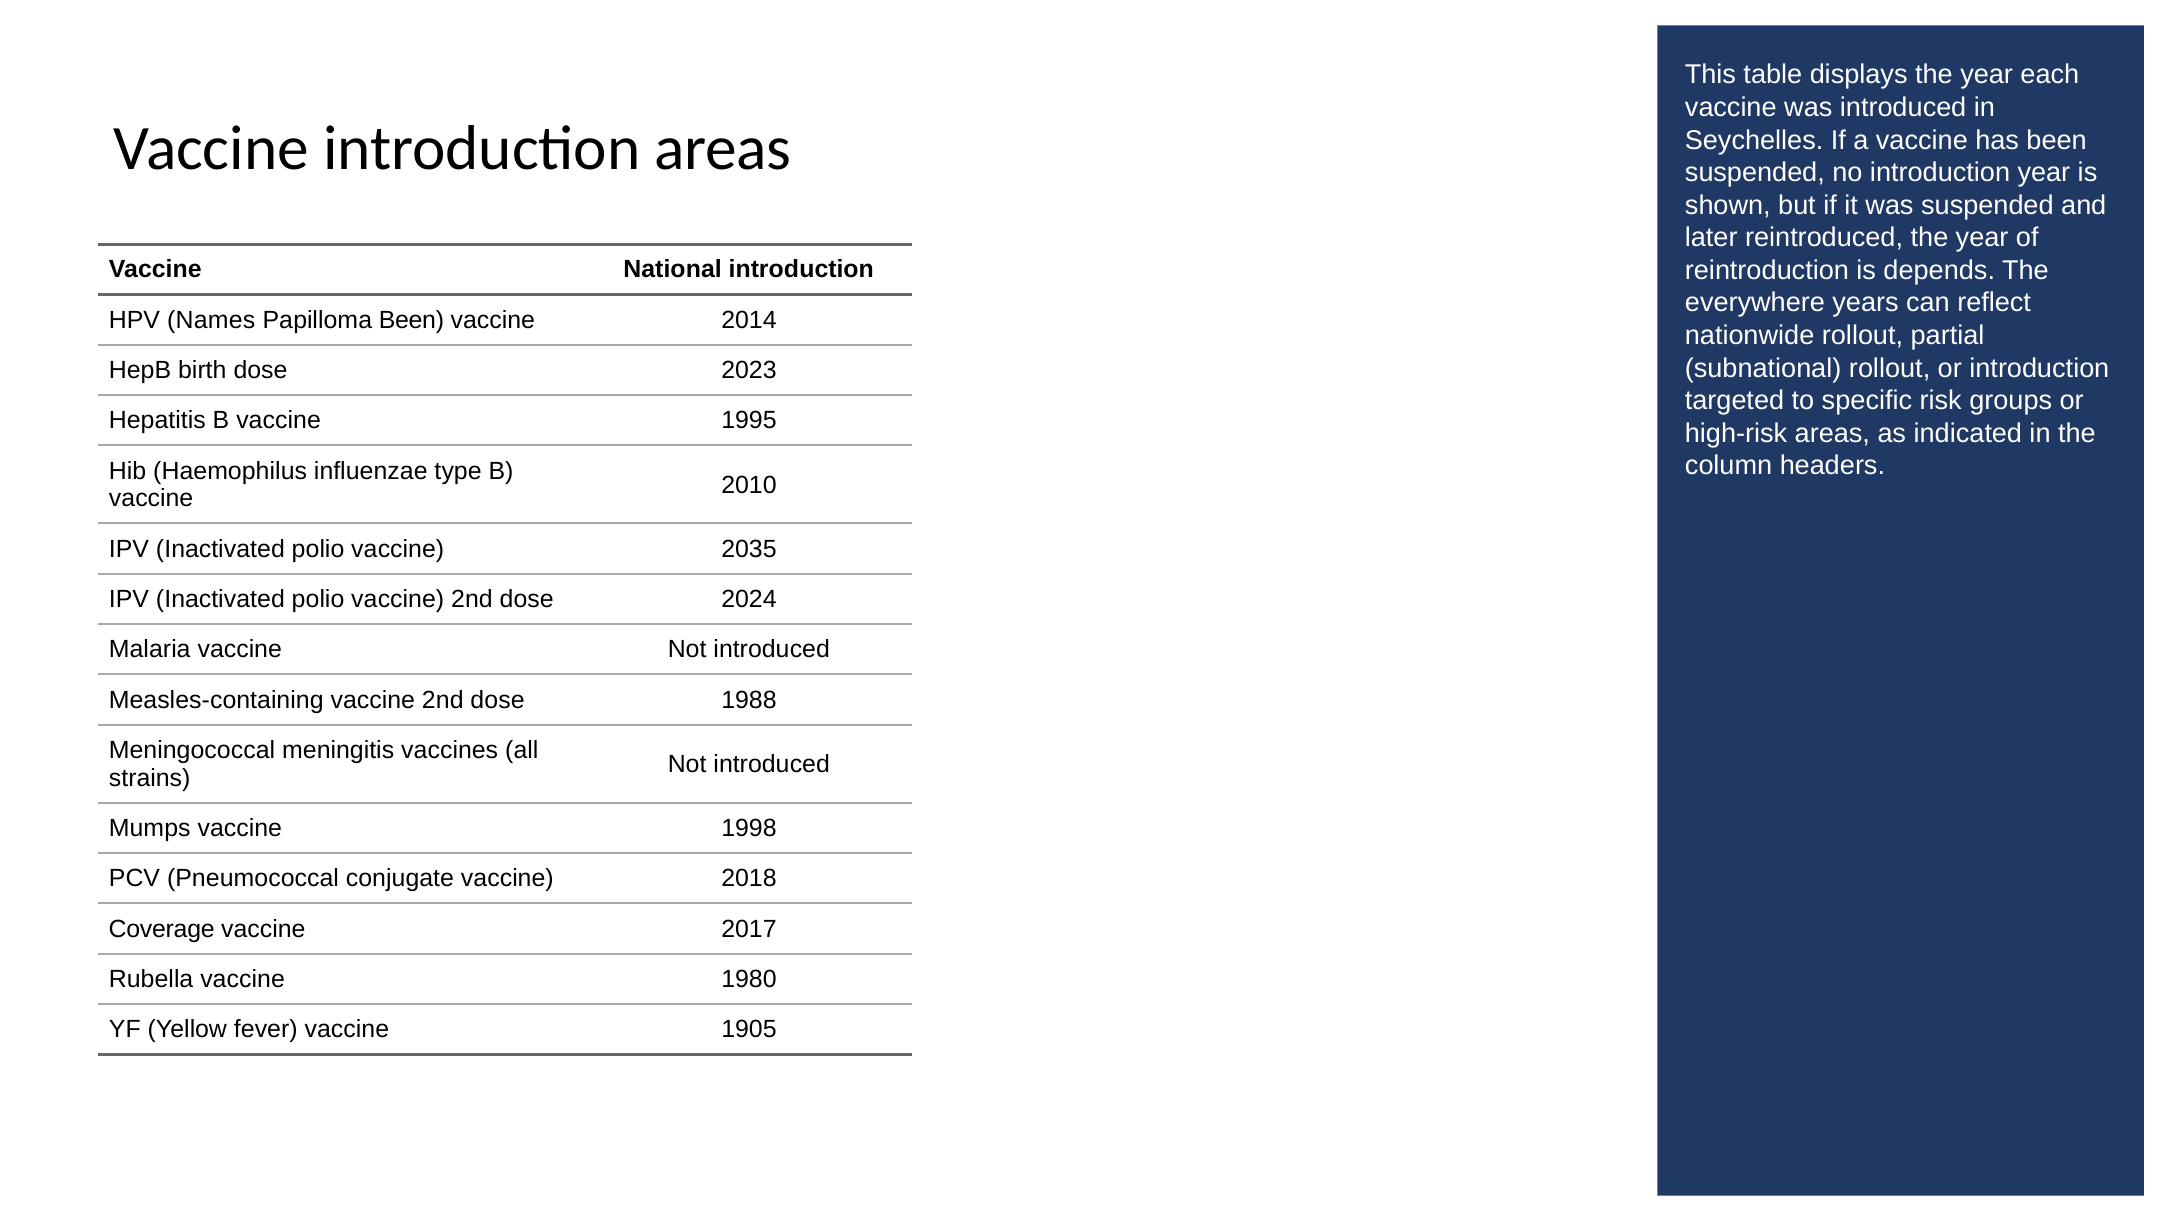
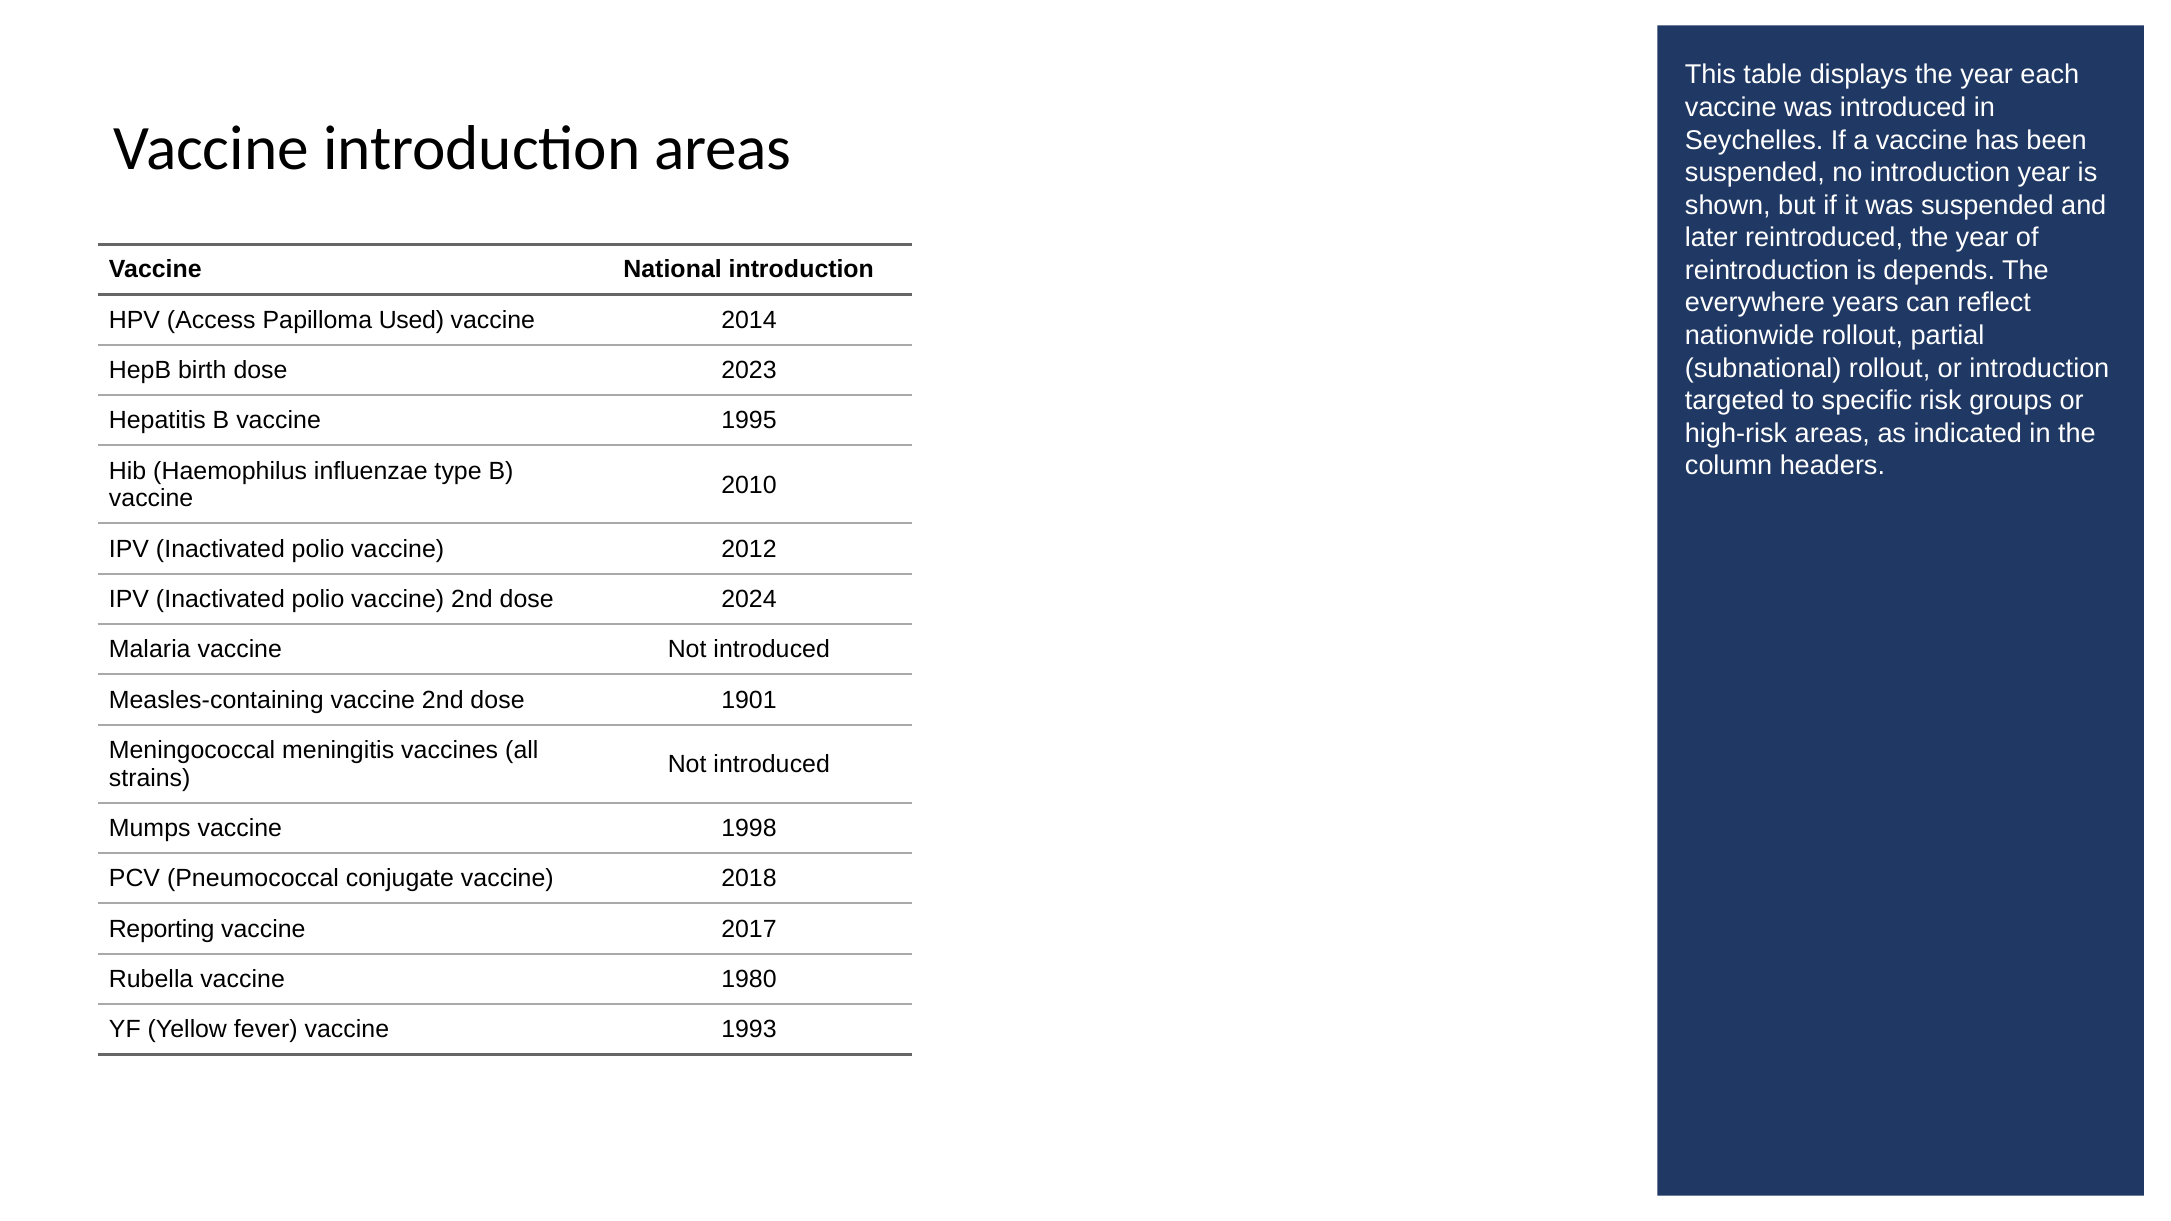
Names: Names -> Access
Papilloma Been: Been -> Used
2035: 2035 -> 2012
1988: 1988 -> 1901
Coverage: Coverage -> Reporting
1905: 1905 -> 1993
